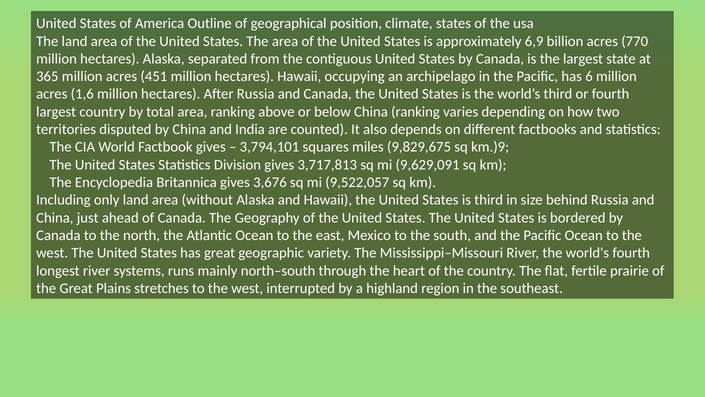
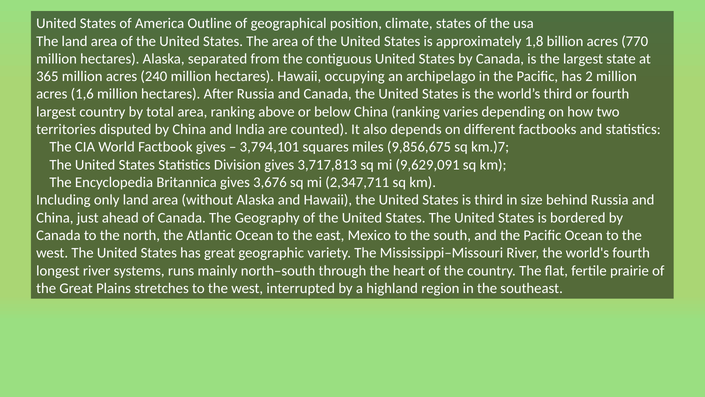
6,9: 6,9 -> 1,8
451: 451 -> 240
6: 6 -> 2
9,829,675: 9,829,675 -> 9,856,675
km.)9: km.)9 -> km.)7
9,522,057: 9,522,057 -> 2,347,711
